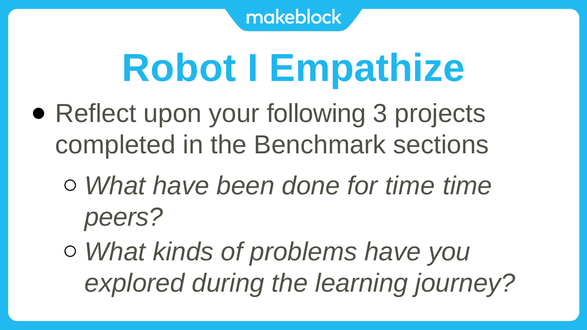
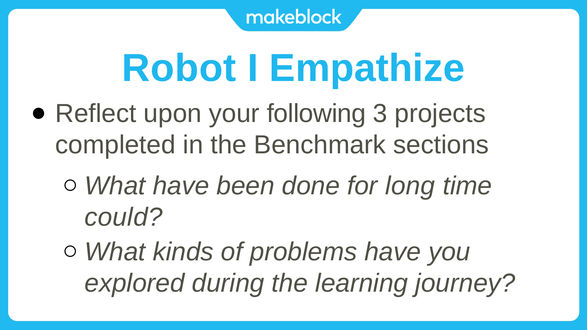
for time: time -> long
peers: peers -> could
